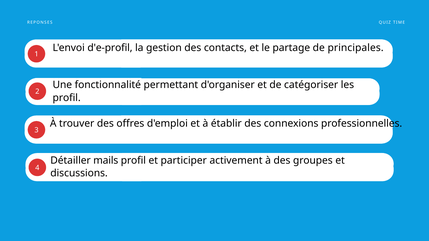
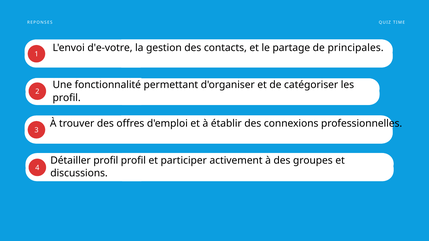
d'e-profil: d'e-profil -> d'e-votre
Détailler mails: mails -> profil
